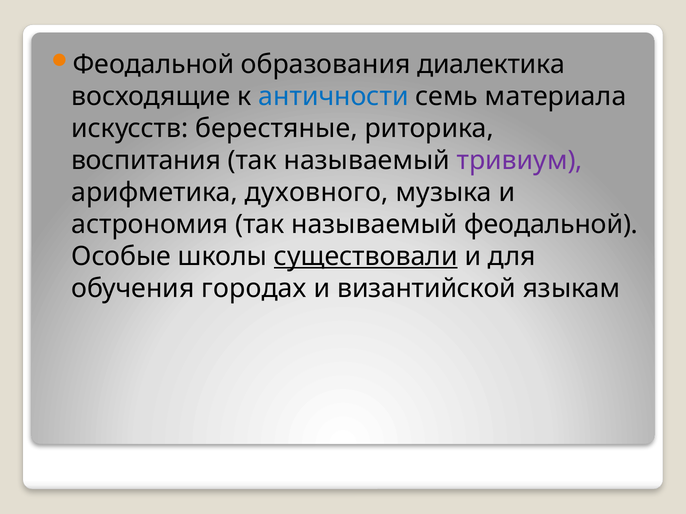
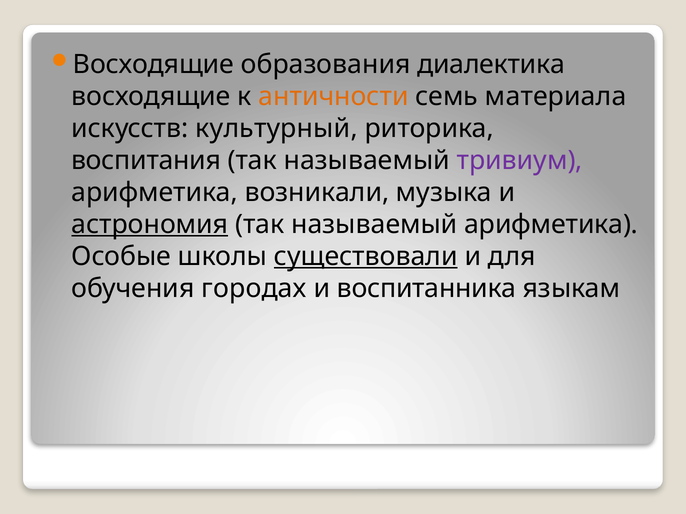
Феодальной at (153, 65): Феодальной -> Восходящие
античности colour: blue -> orange
берестяные: берестяные -> культурный
духовного: духовного -> возникали
астрономия underline: none -> present
называемый феодальной: феодальной -> арифметика
византийской: византийской -> воспитанника
